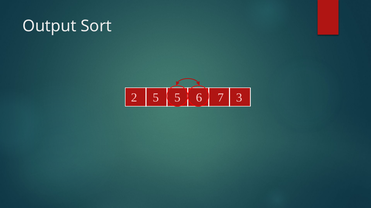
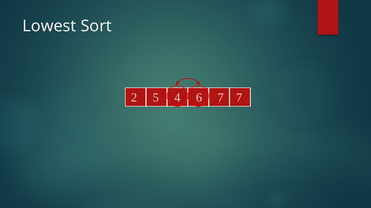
Output: Output -> Lowest
5 5: 5 -> 4
7 3: 3 -> 7
